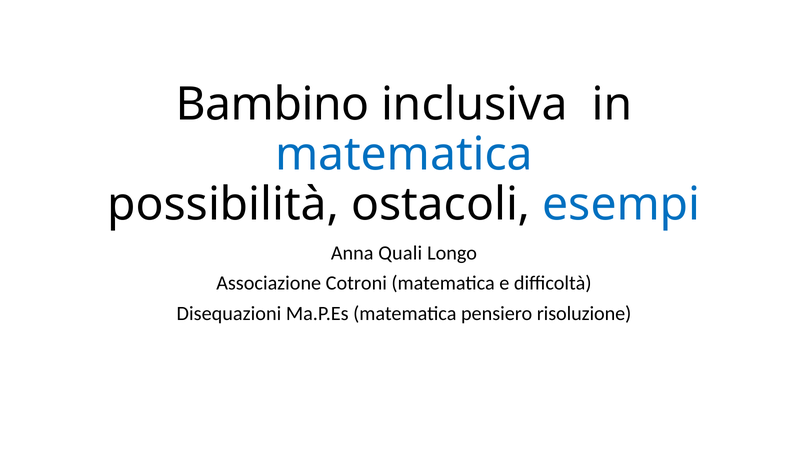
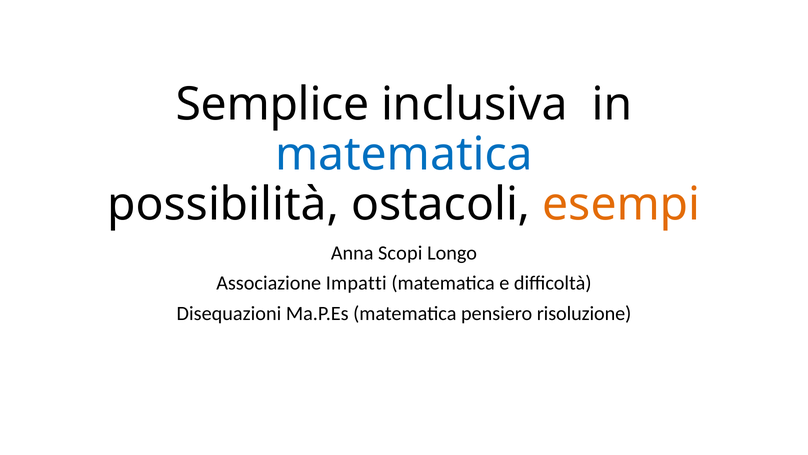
Bambino: Bambino -> Semplice
esempi colour: blue -> orange
Quali: Quali -> Scopi
Cotroni: Cotroni -> Impatti
